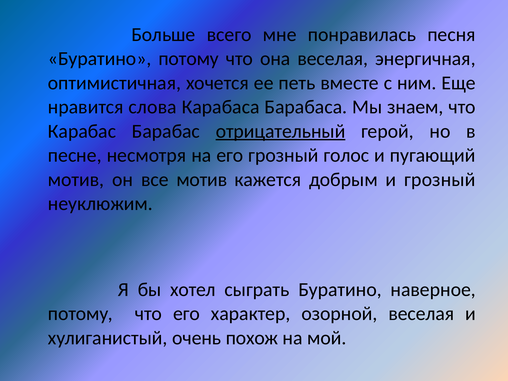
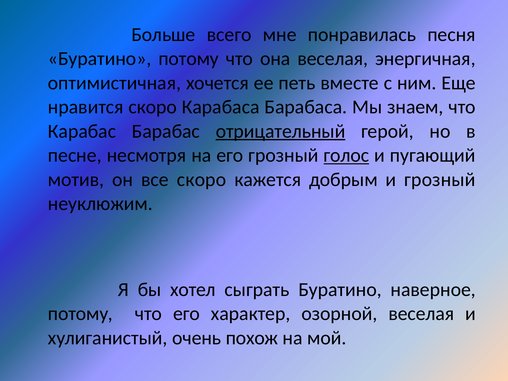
нравится слова: слова -> скоро
голос underline: none -> present
все мотив: мотив -> скоро
